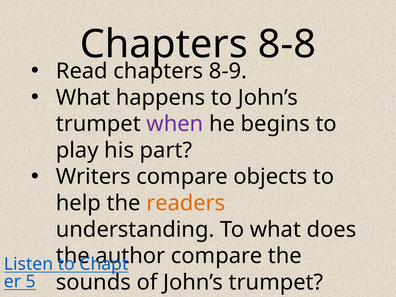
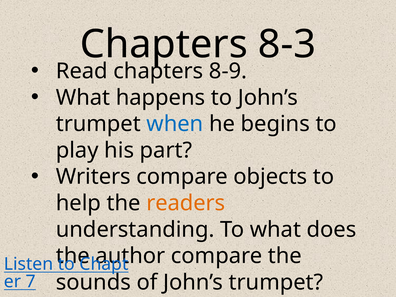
8-8: 8-8 -> 8-3
when colour: purple -> blue
5: 5 -> 7
